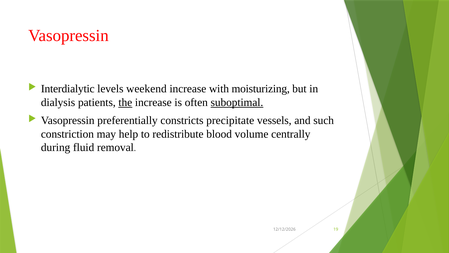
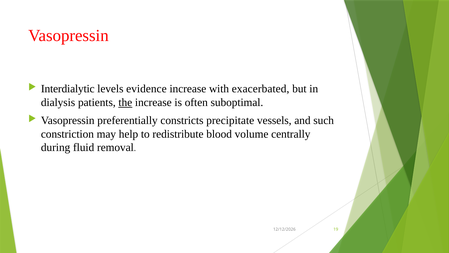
weekend: weekend -> evidence
moisturizing: moisturizing -> exacerbated
suboptimal underline: present -> none
